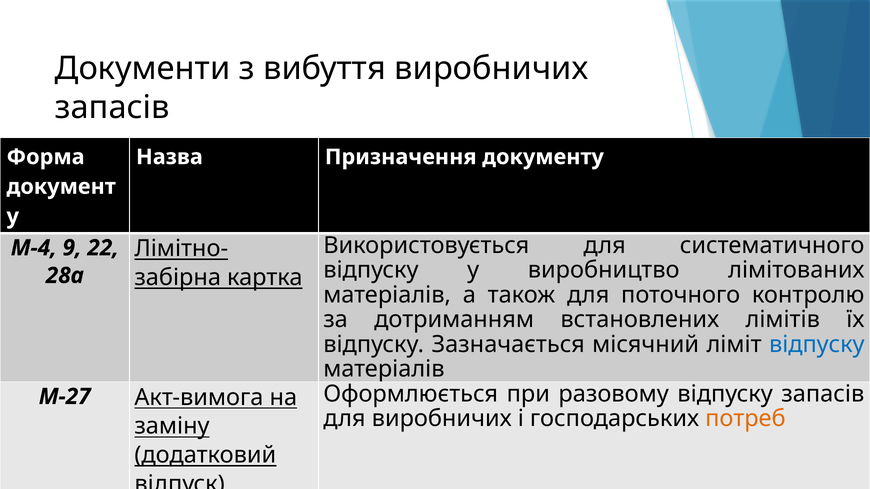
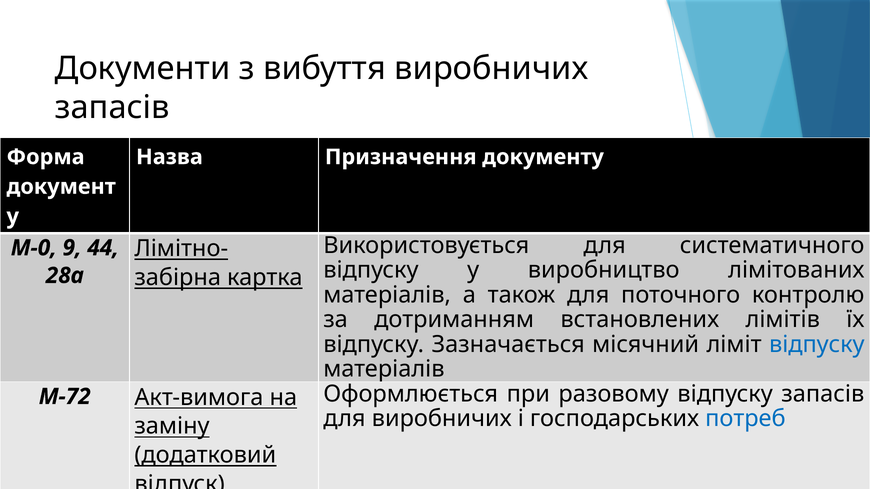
М-4: М-4 -> М-0
22: 22 -> 44
М-27: М-27 -> М-72
потреб colour: orange -> blue
